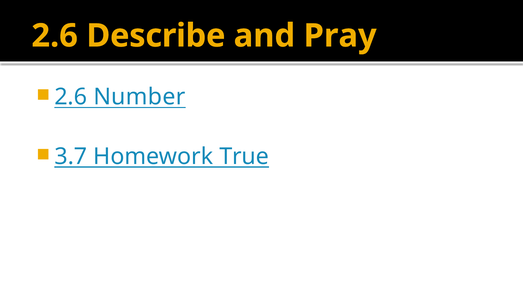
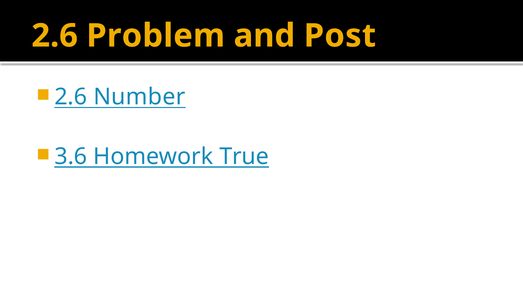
Describe: Describe -> Problem
Pray: Pray -> Post
3.7: 3.7 -> 3.6
